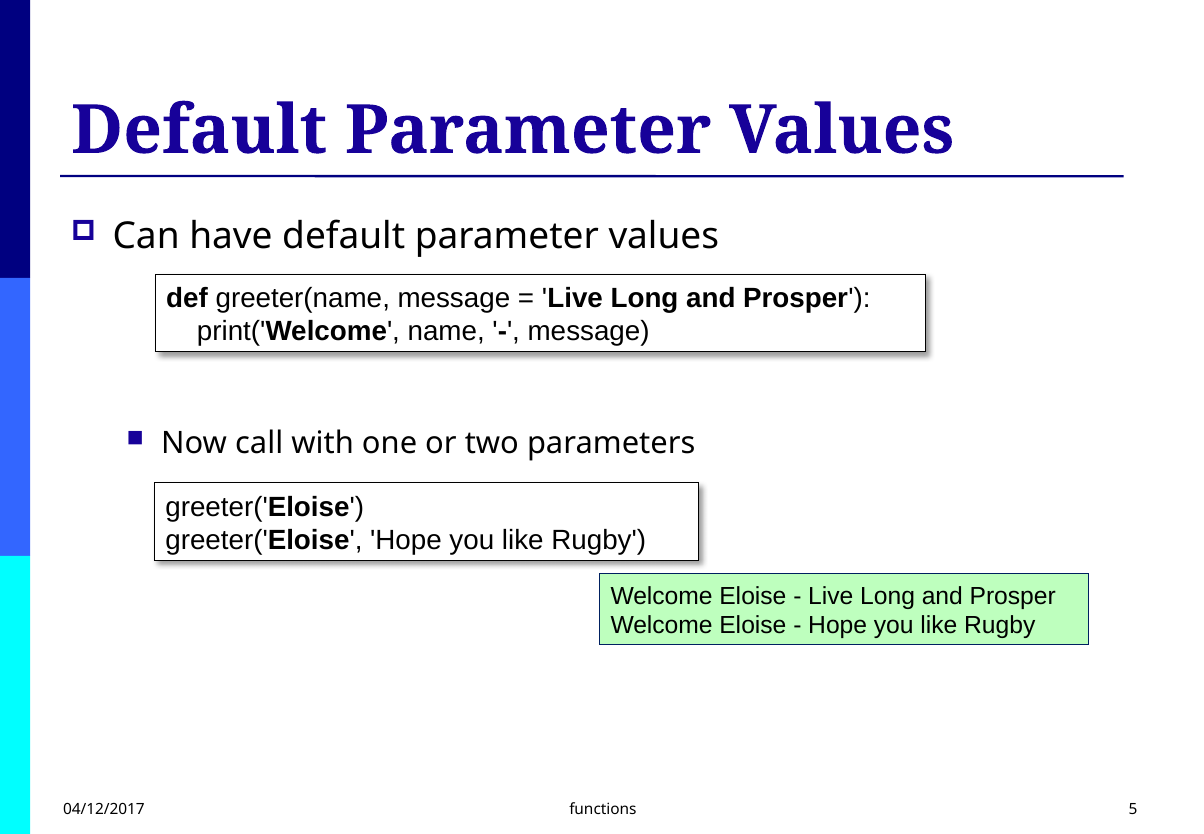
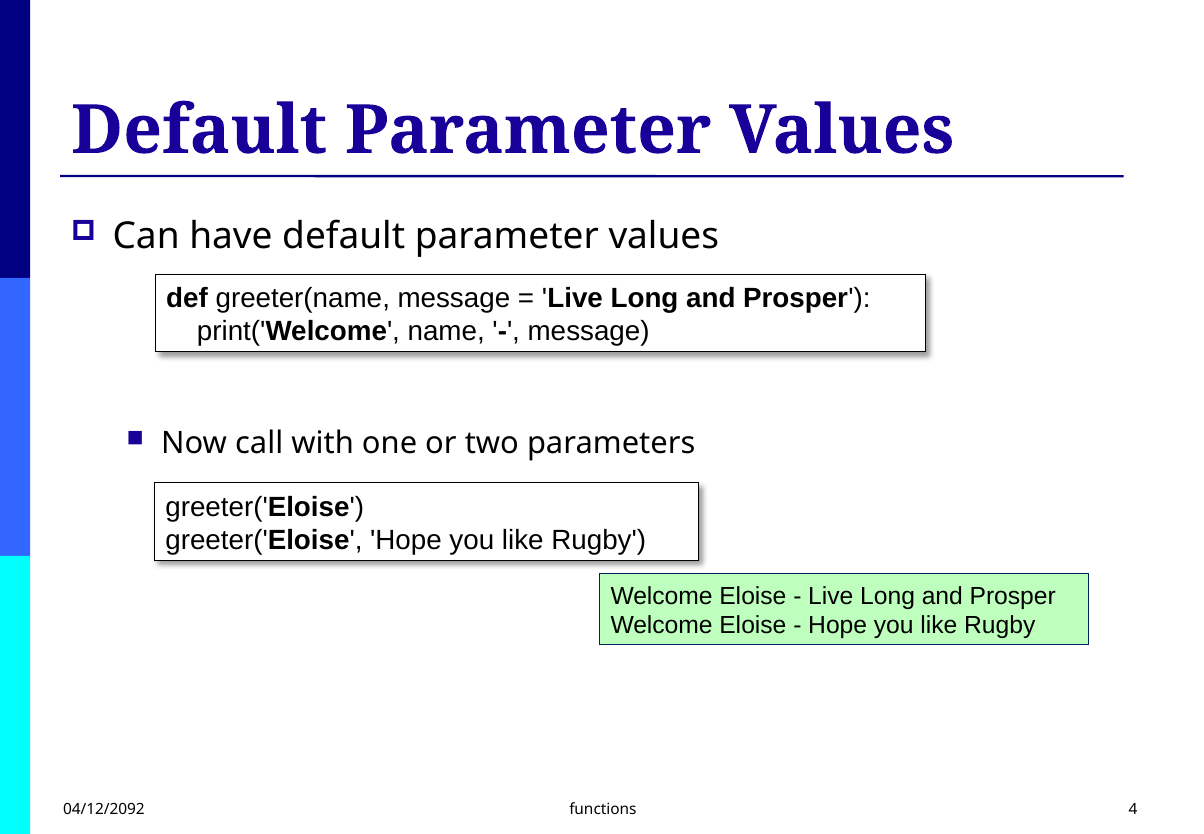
04/12/2017: 04/12/2017 -> 04/12/2092
5: 5 -> 4
